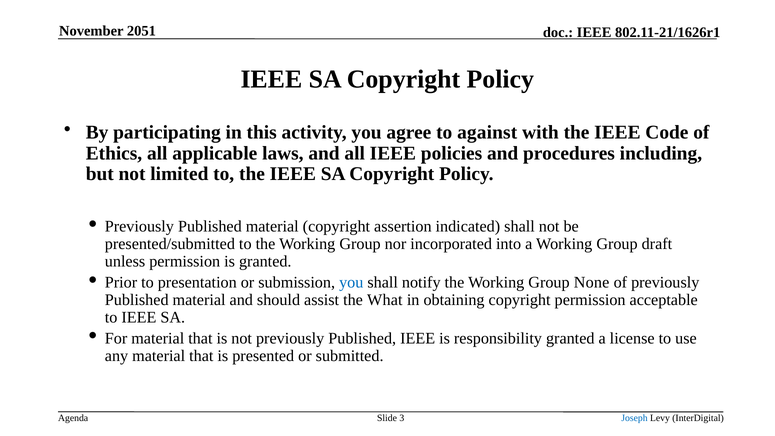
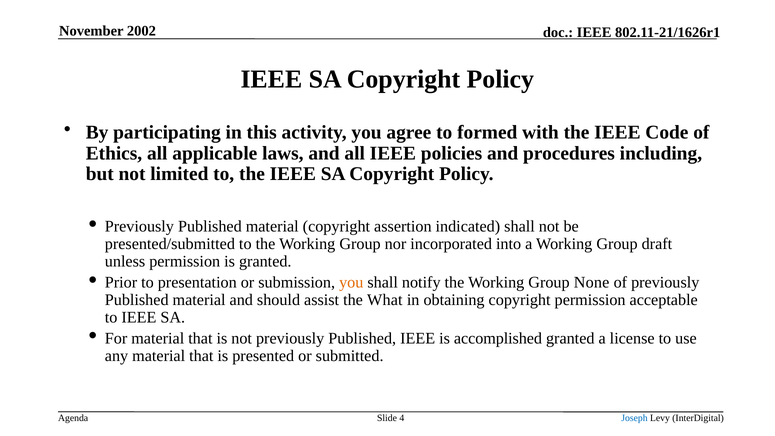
2051: 2051 -> 2002
against: against -> formed
you at (351, 282) colour: blue -> orange
responsibility: responsibility -> accomplished
3: 3 -> 4
